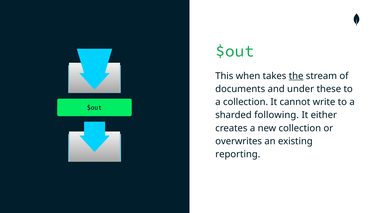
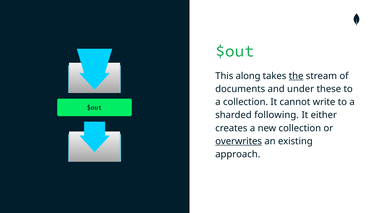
when: when -> along
overwrites underline: none -> present
reporting: reporting -> approach
